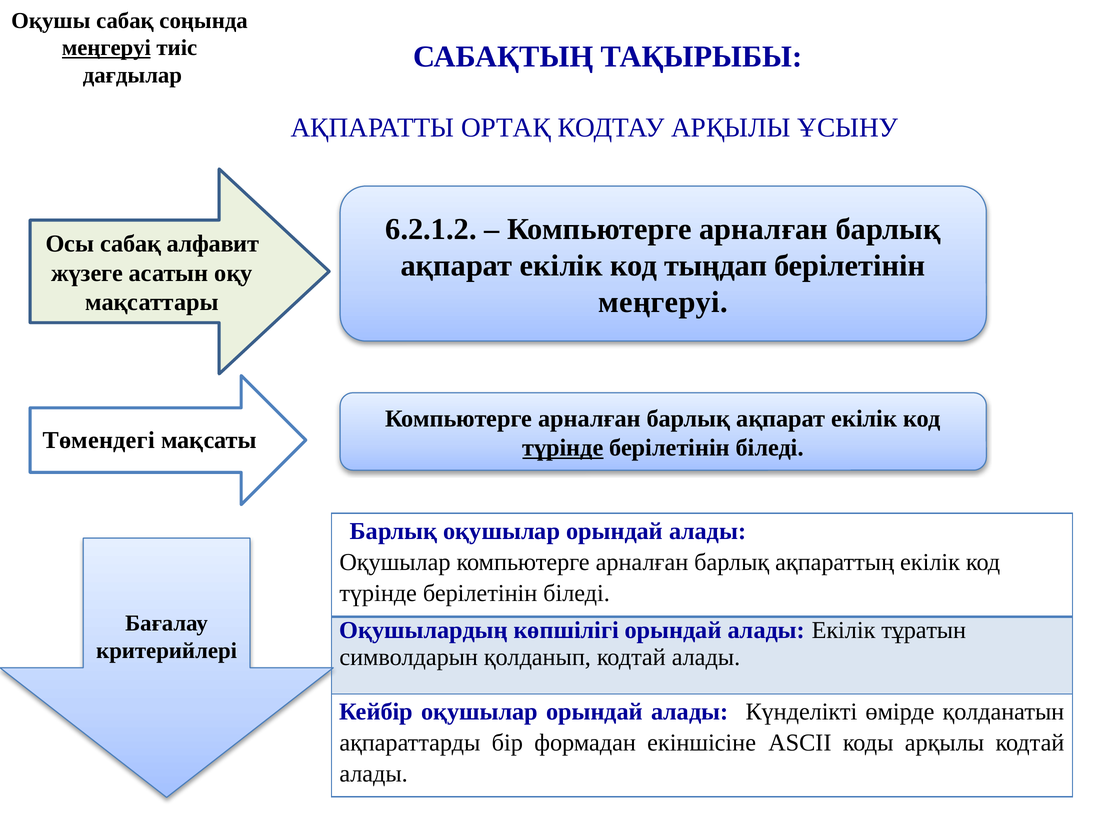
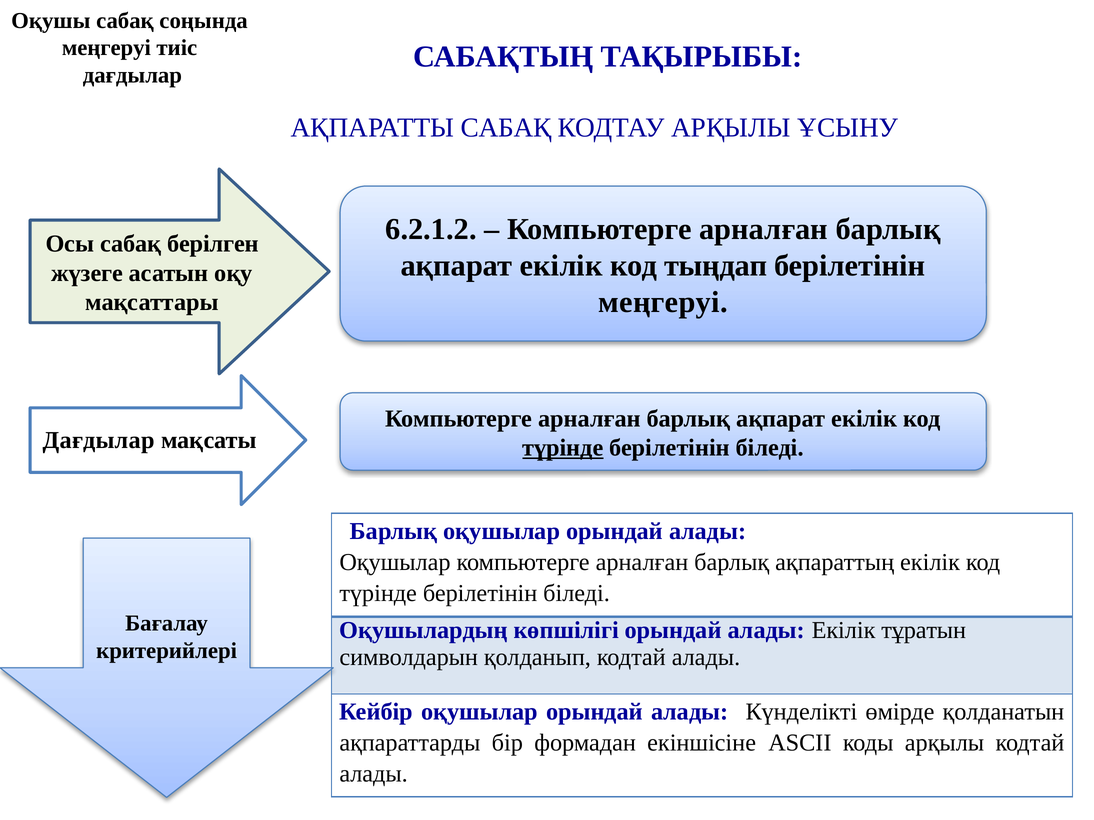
меңгеруі at (106, 48) underline: present -> none
АҚПАРАТТЫ ОРТАҚ: ОРТАҚ -> САБАҚ
алфавит: алфавит -> берілген
Төмендегі at (99, 441): Төмендегі -> Дағдылар
